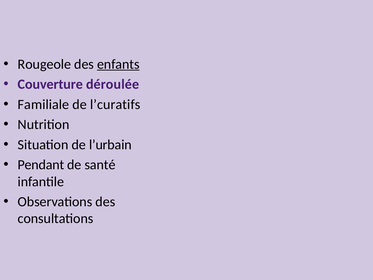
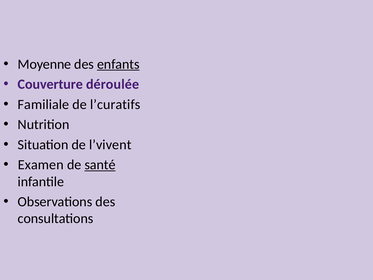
Rougeole: Rougeole -> Moyenne
l’urbain: l’urbain -> l’vivent
Pendant: Pendant -> Examen
santé underline: none -> present
